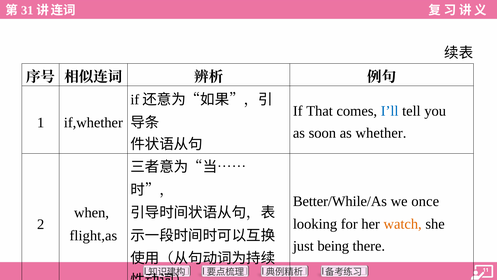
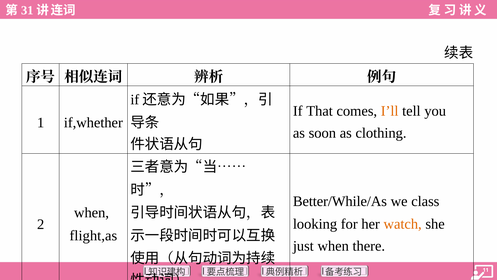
I’ll colour: blue -> orange
whether: whether -> clothing
once: once -> class
just being: being -> when
